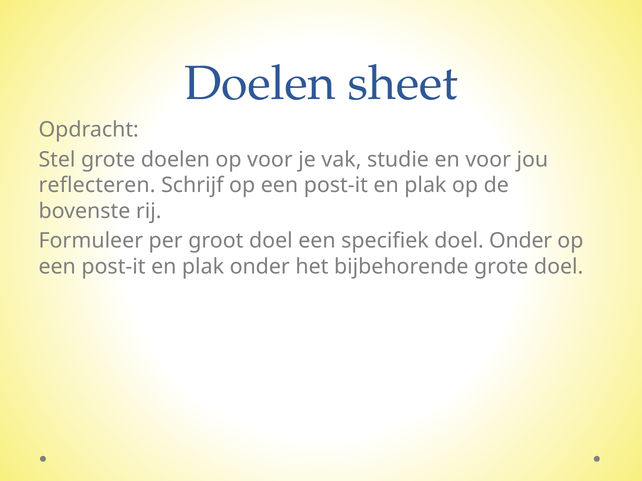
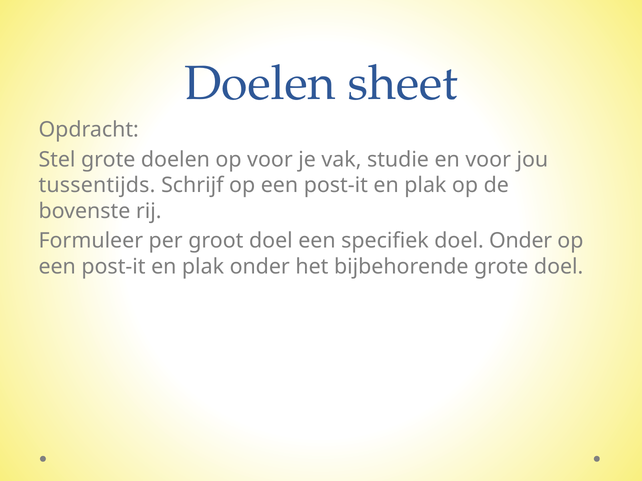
reflecteren: reflecteren -> tussentijds
